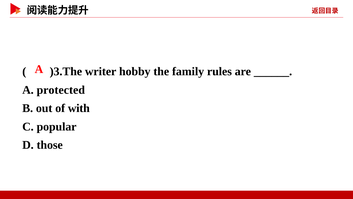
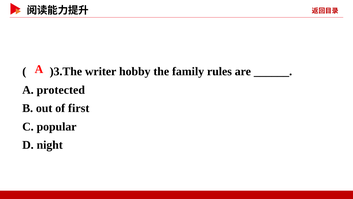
with: with -> first
those: those -> night
